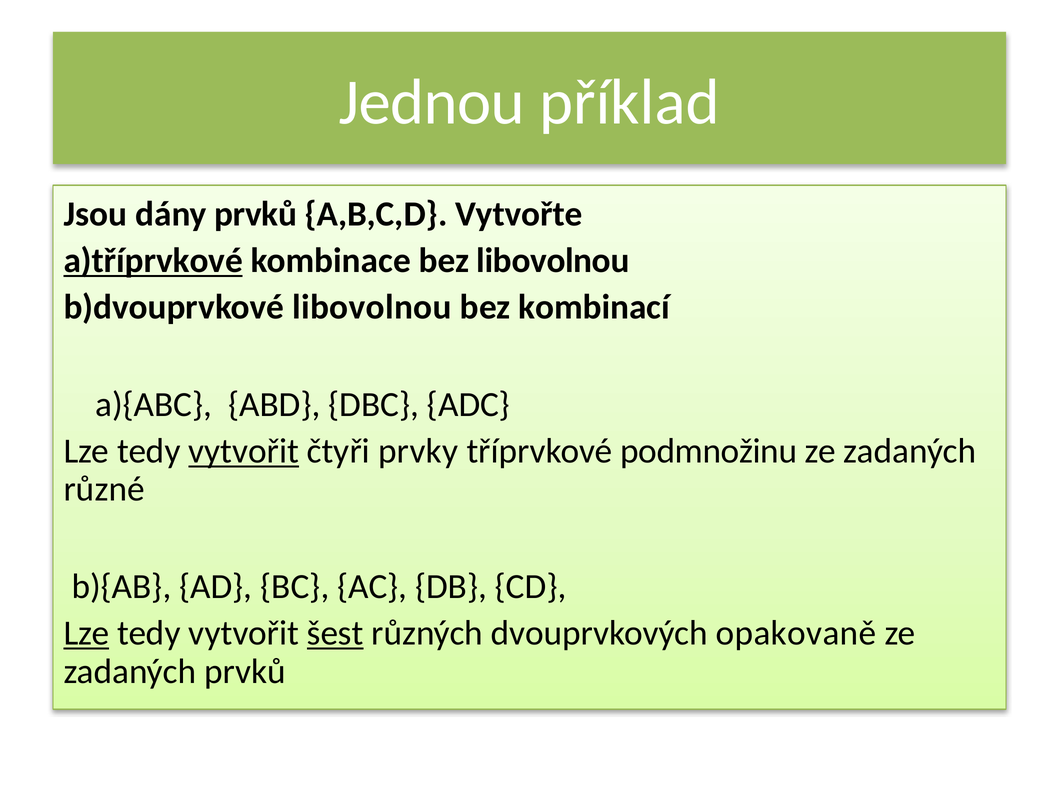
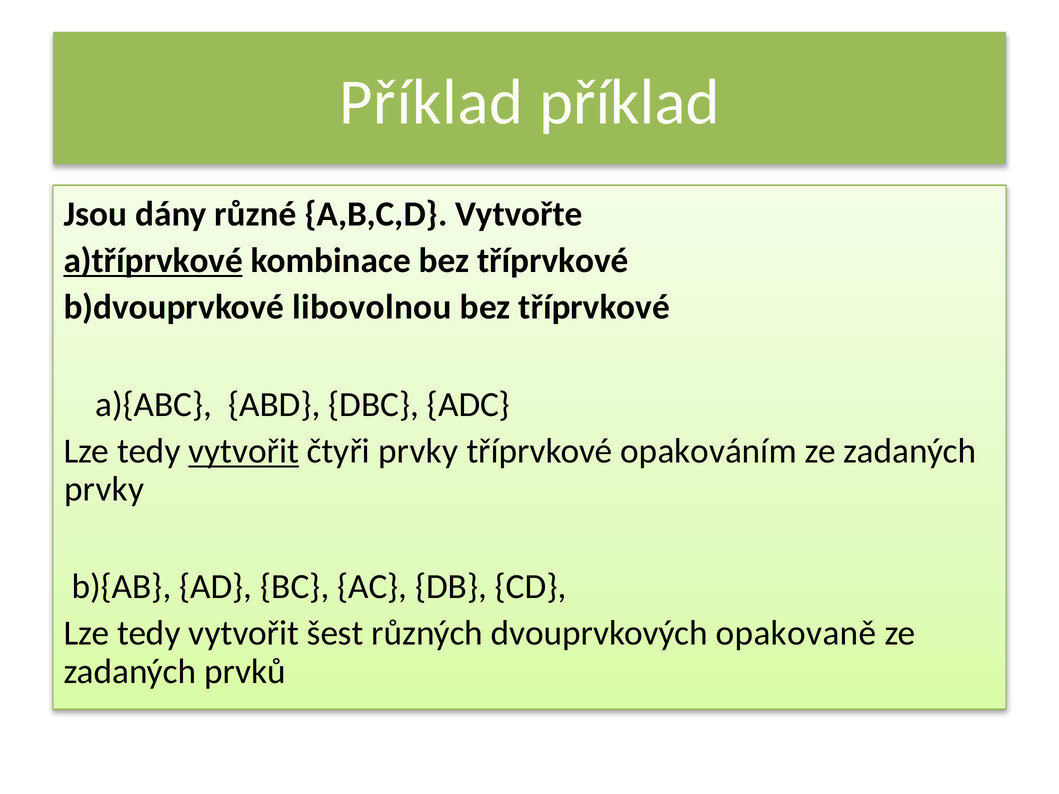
Jednou at (432, 103): Jednou -> Příklad
dány prvků: prvků -> různé
kombinace bez libovolnou: libovolnou -> tříprvkové
kombinací at (594, 307): kombinací -> tříprvkové
podmnožinu: podmnožinu -> opakováním
různé at (104, 489): různé -> prvky
Lze at (86, 633) underline: present -> none
šest underline: present -> none
